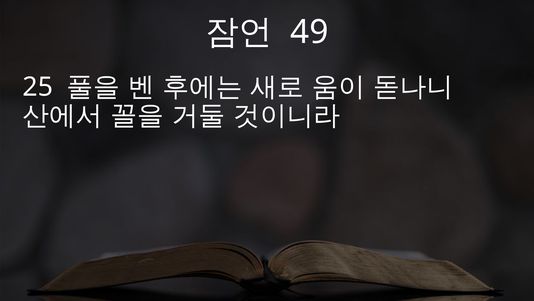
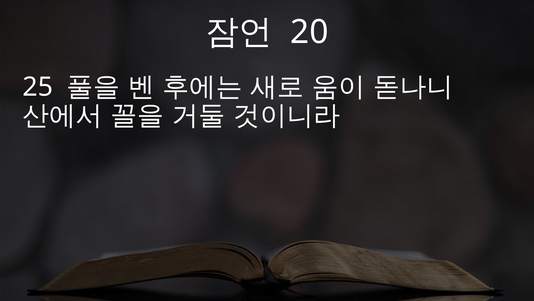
49: 49 -> 20
